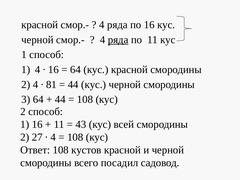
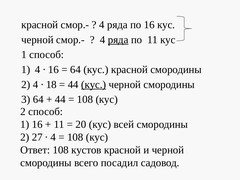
81: 81 -> 18
кус at (94, 85) underline: none -> present
43: 43 -> 20
